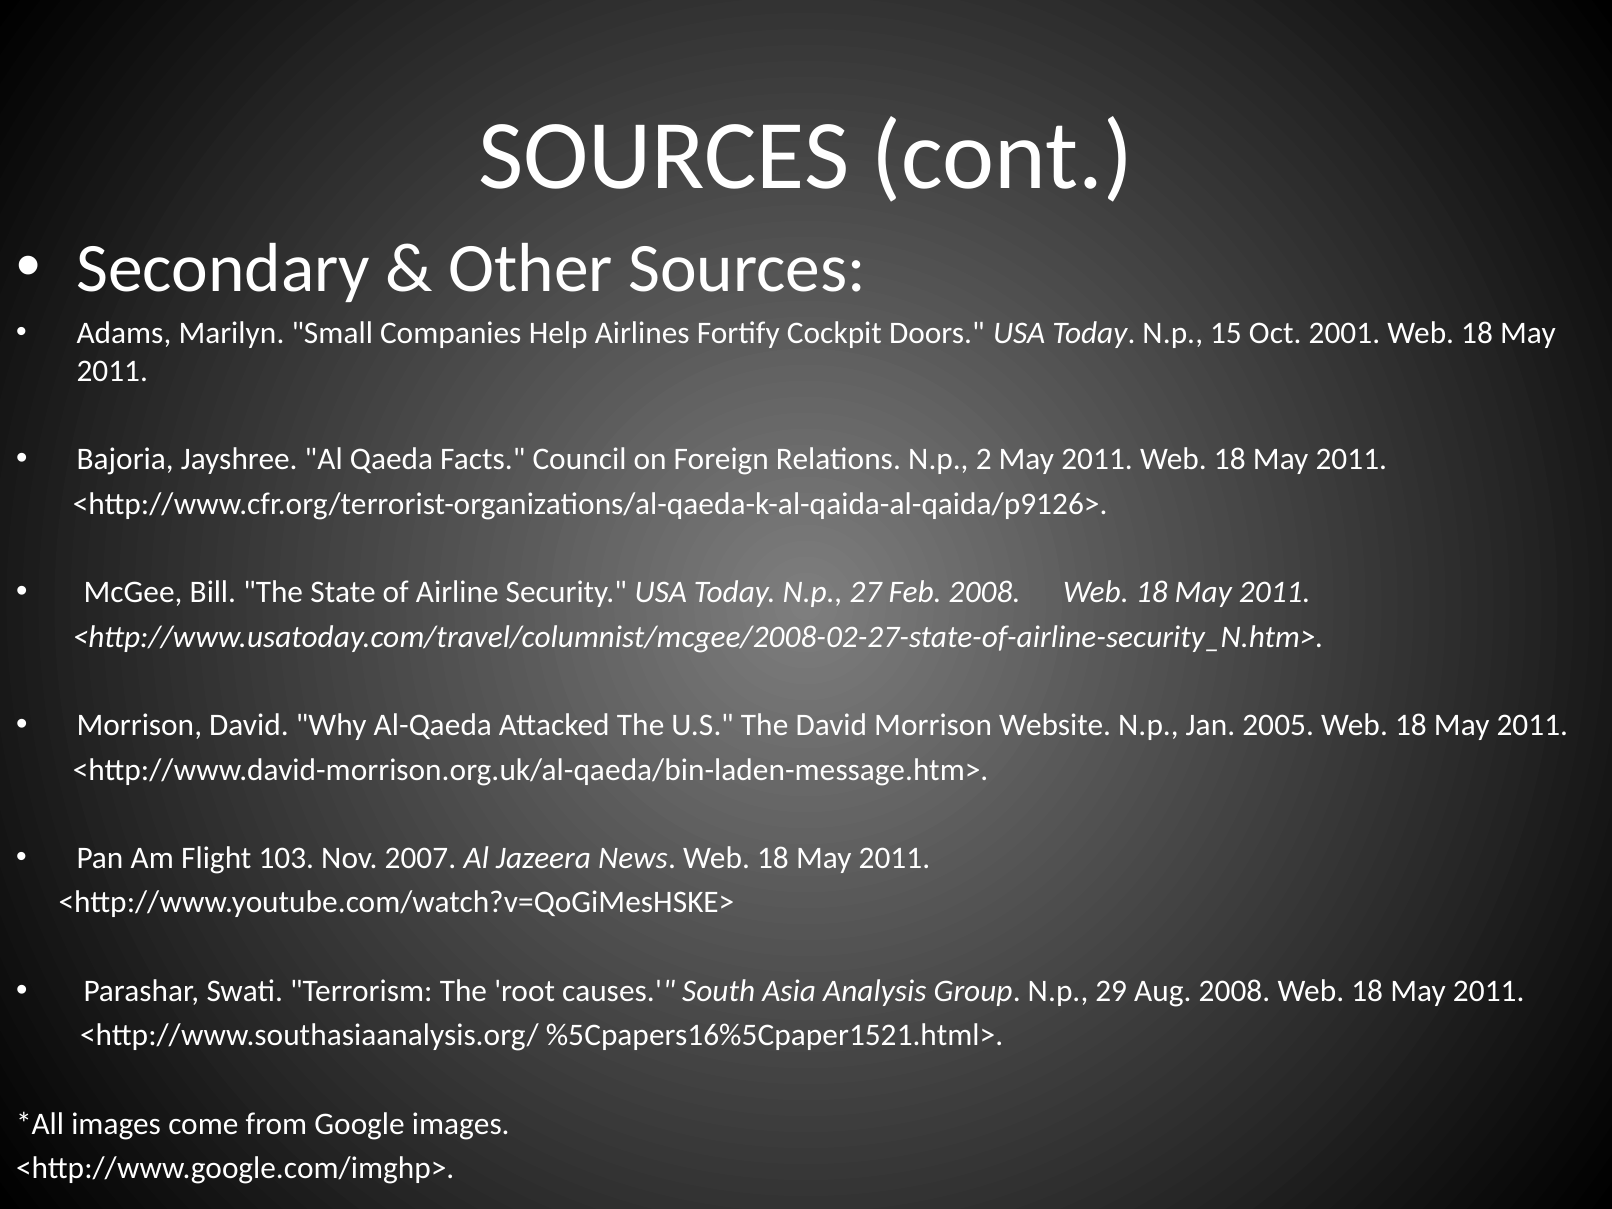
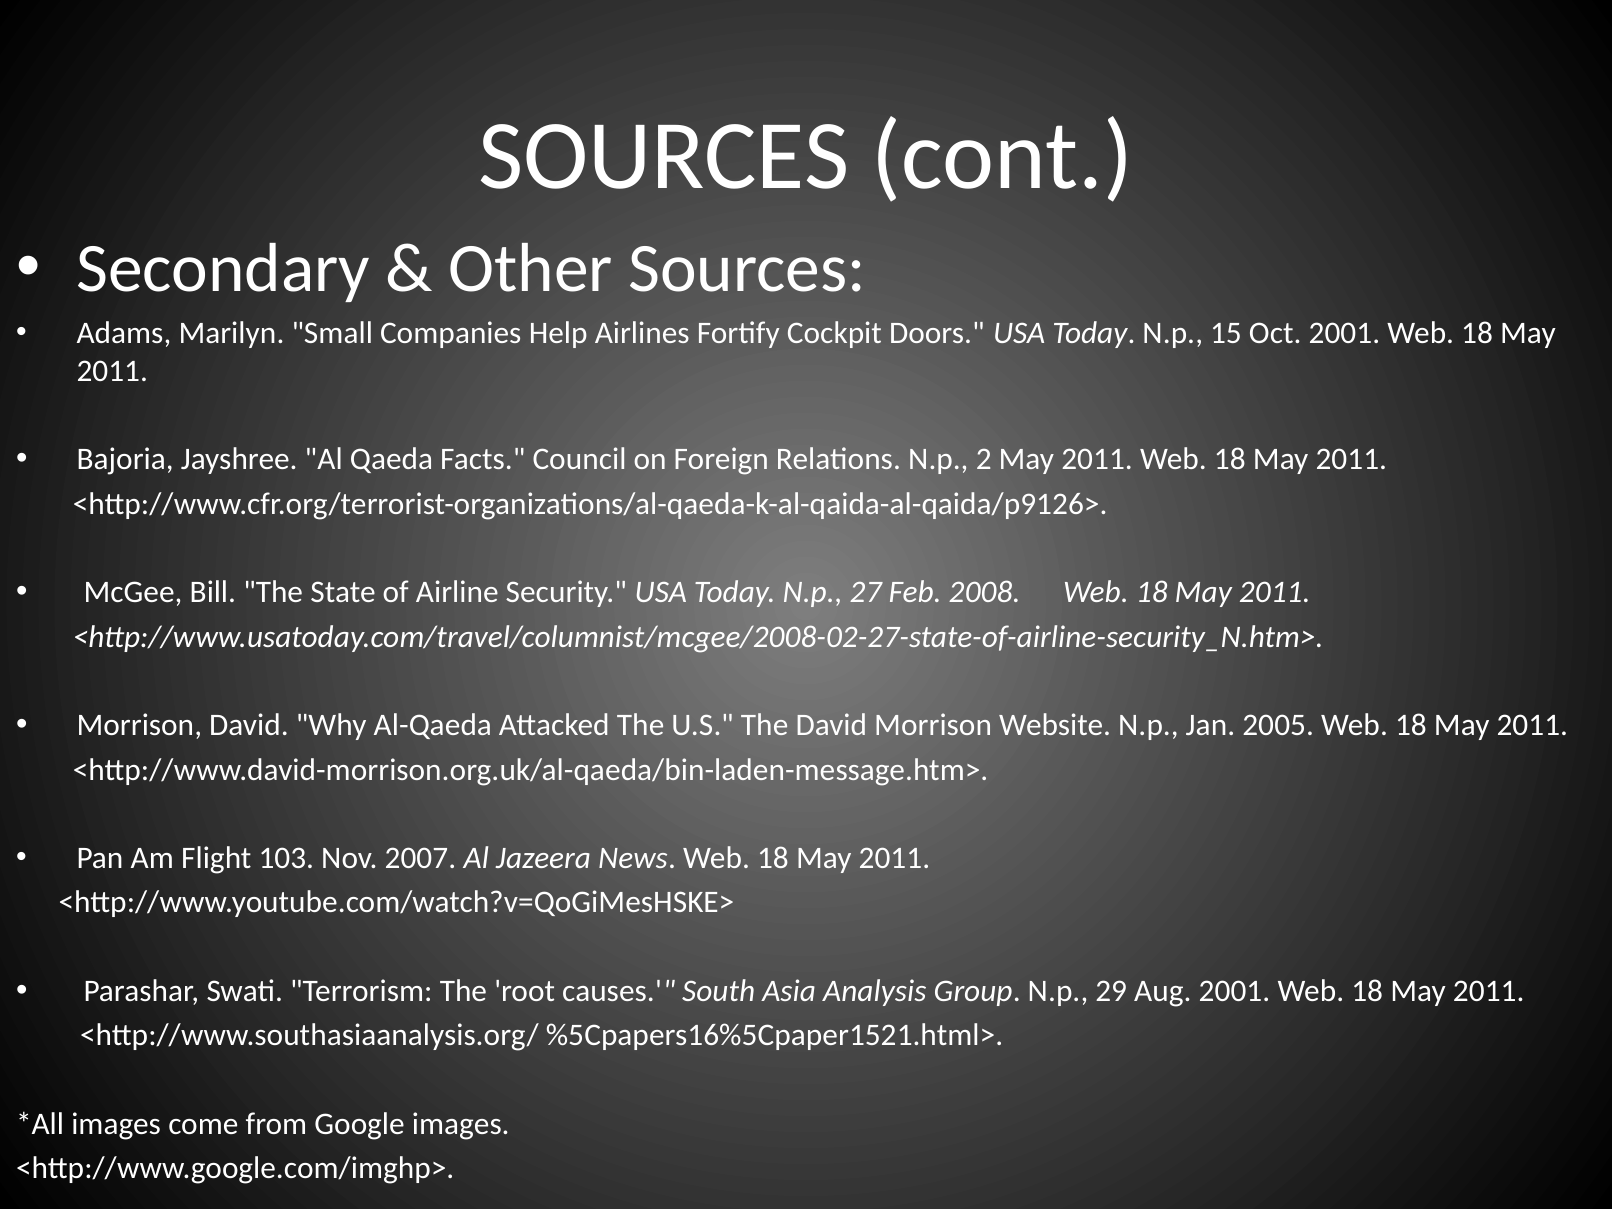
Aug 2008: 2008 -> 2001
